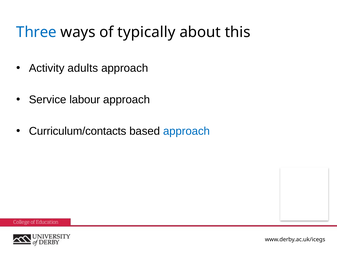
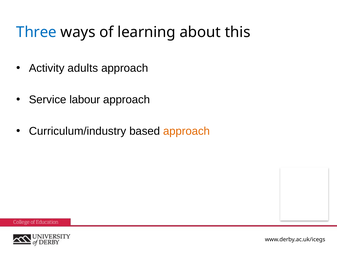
typically: typically -> learning
Curriculum/contacts: Curriculum/contacts -> Curriculum/industry
approach at (186, 131) colour: blue -> orange
